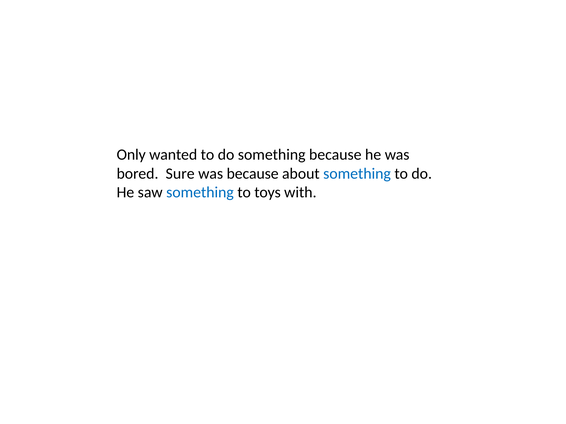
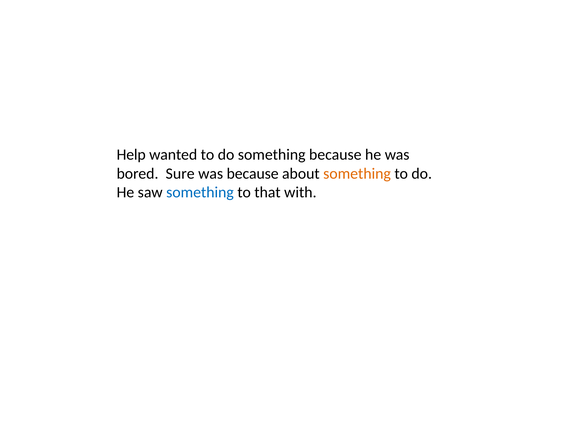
Only: Only -> Help
something at (357, 174) colour: blue -> orange
toys: toys -> that
